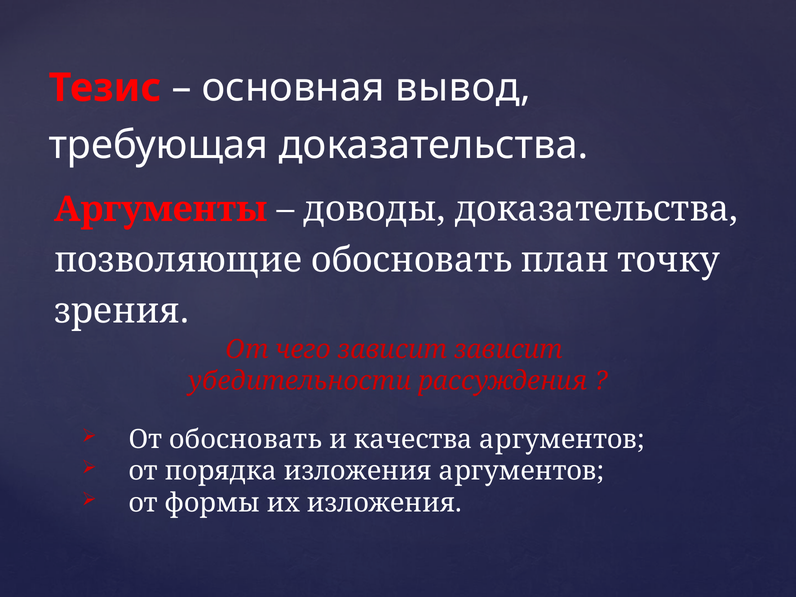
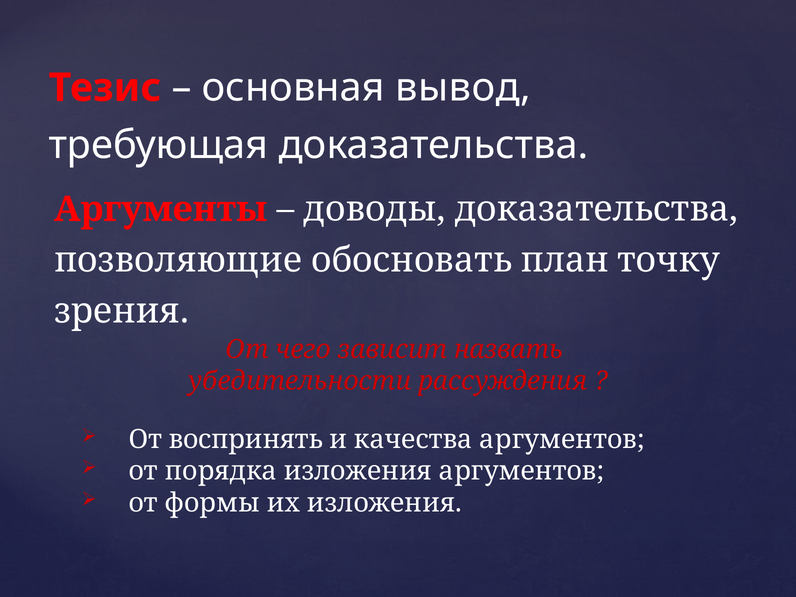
зависит зависит: зависит -> назвать
От обосновать: обосновать -> воспринять
